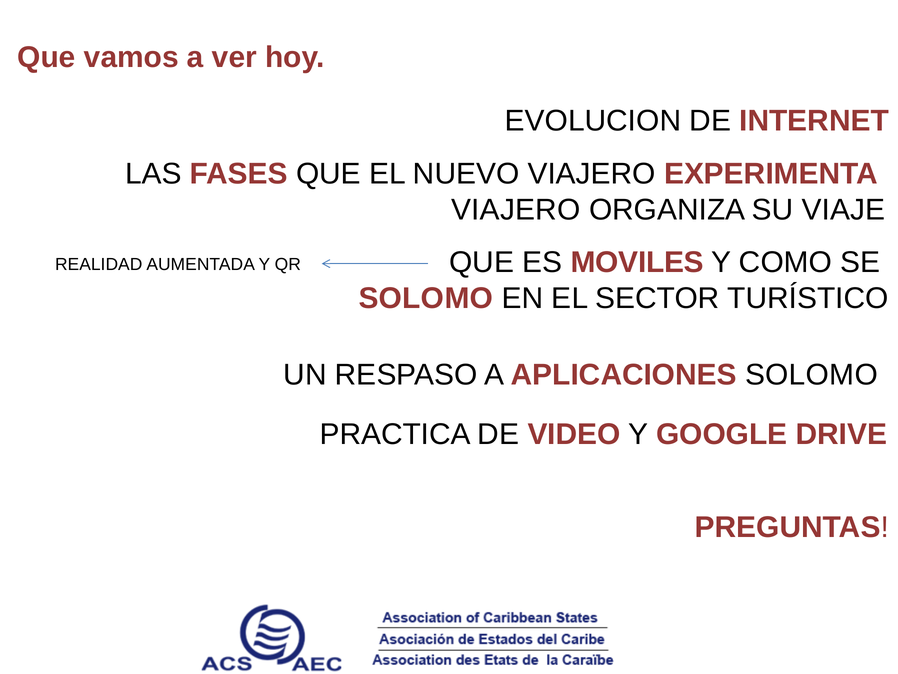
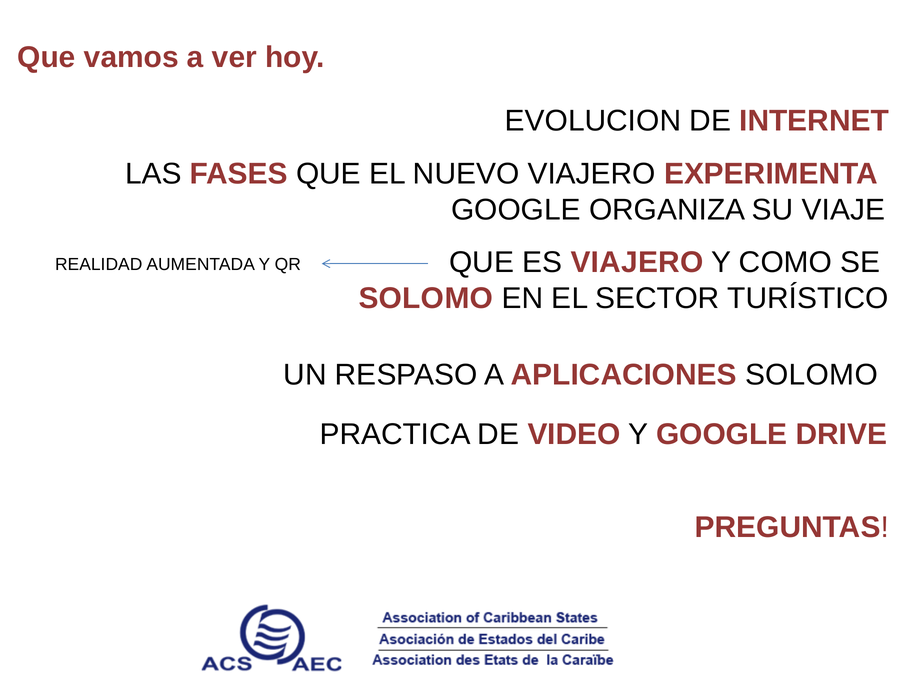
VIAJERO at (516, 210): VIAJERO -> GOOGLE
ES MOVILES: MOVILES -> VIAJERO
